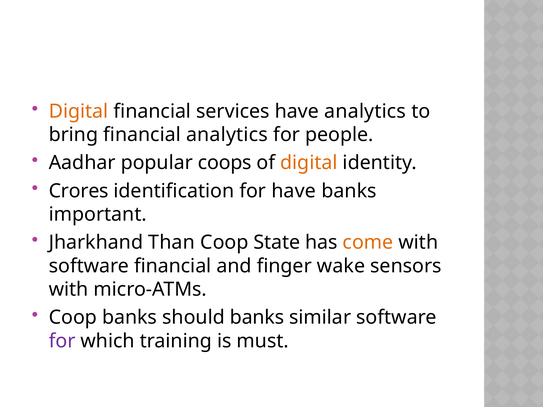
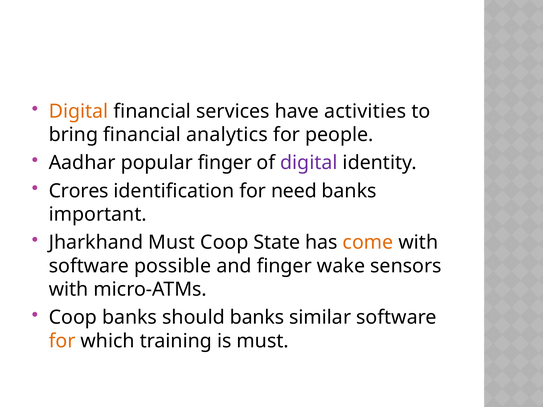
have analytics: analytics -> activities
popular coops: coops -> finger
digital at (309, 163) colour: orange -> purple
for have: have -> need
Jharkhand Than: Than -> Must
software financial: financial -> possible
for at (62, 341) colour: purple -> orange
